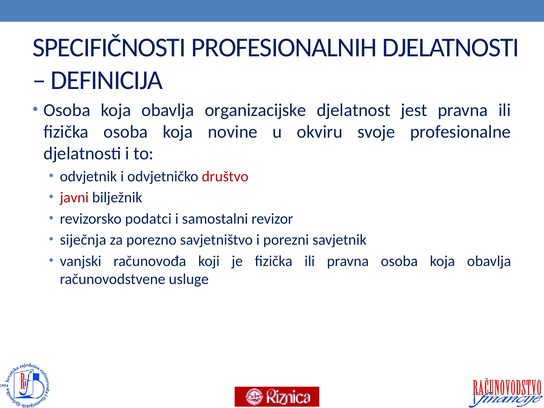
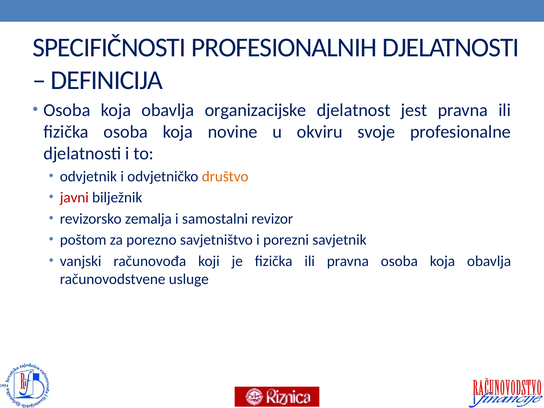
društvo colour: red -> orange
podatci: podatci -> zemalja
siječnja: siječnja -> poštom
